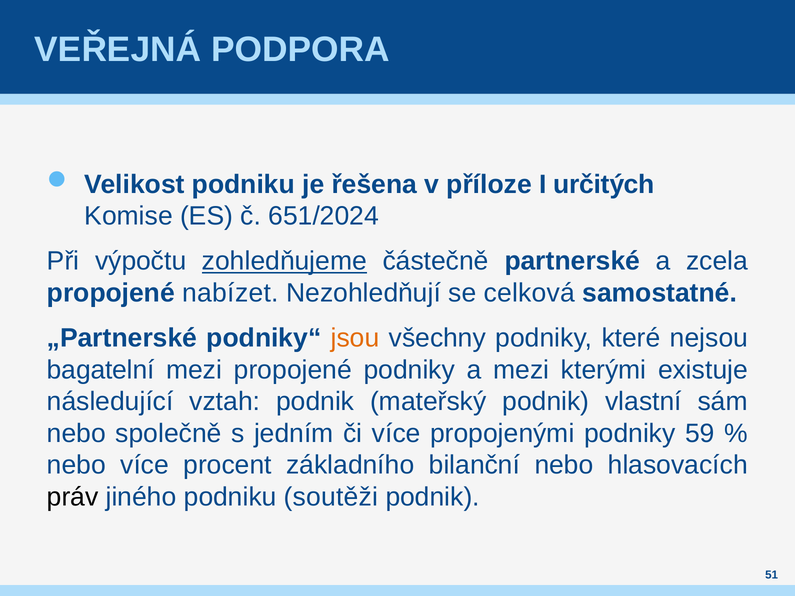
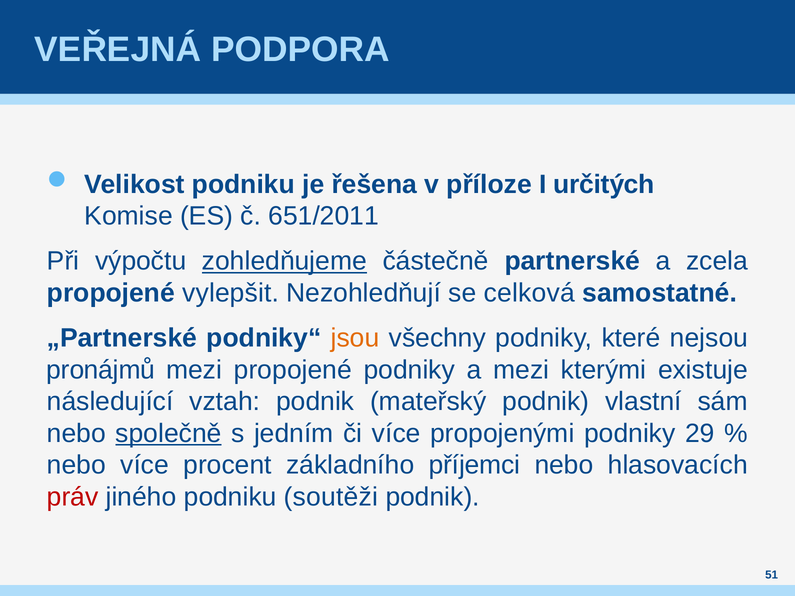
651/2024: 651/2024 -> 651/2011
nabízet: nabízet -> vylepšit
bagatelní: bagatelní -> pronájmů
společně underline: none -> present
59: 59 -> 29
bilanční: bilanční -> příjemci
práv colour: black -> red
